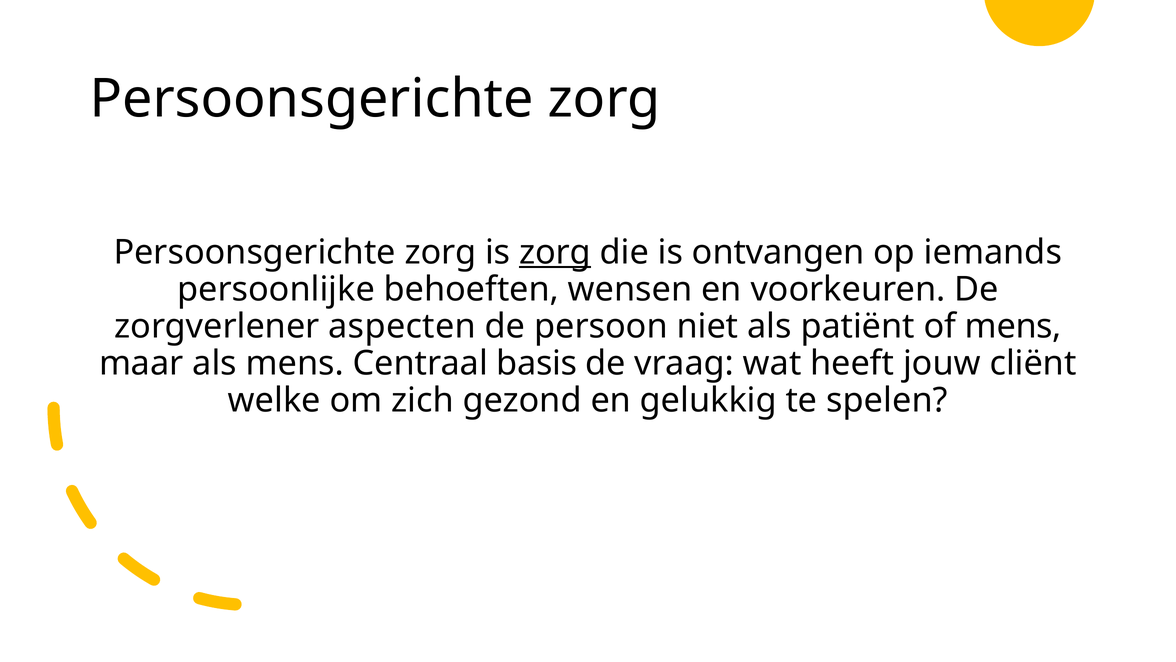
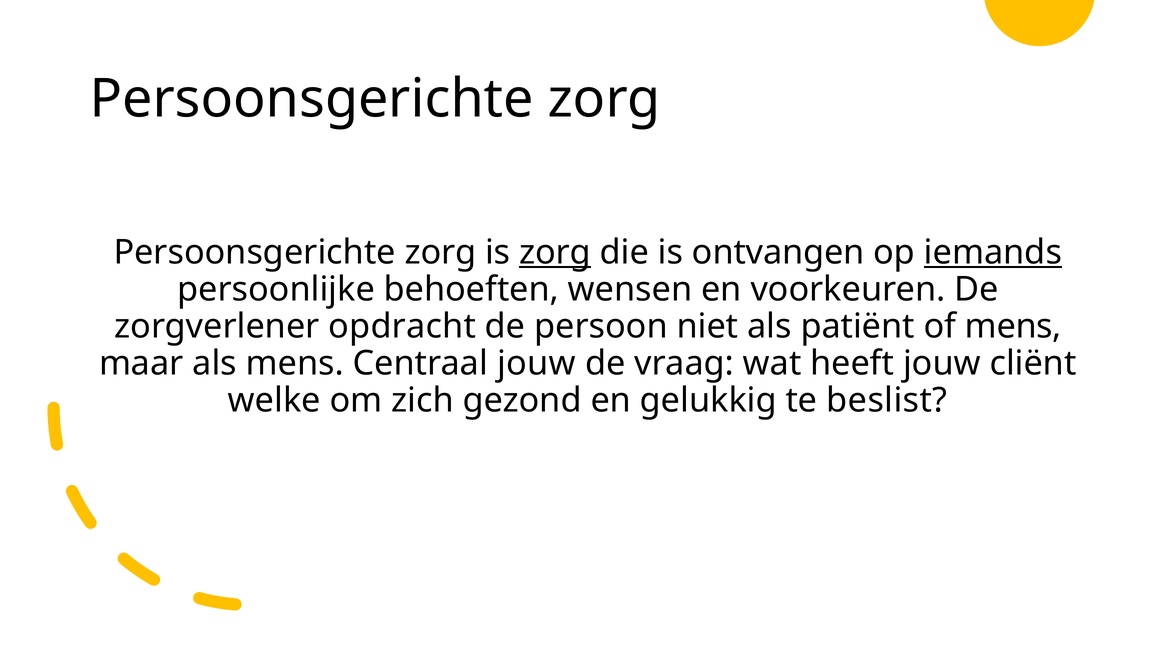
iemands underline: none -> present
aspecten: aspecten -> opdracht
Centraal basis: basis -> jouw
spelen: spelen -> beslist
